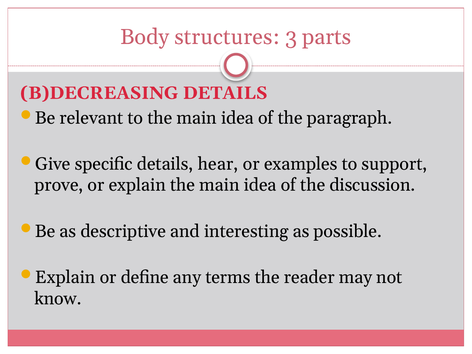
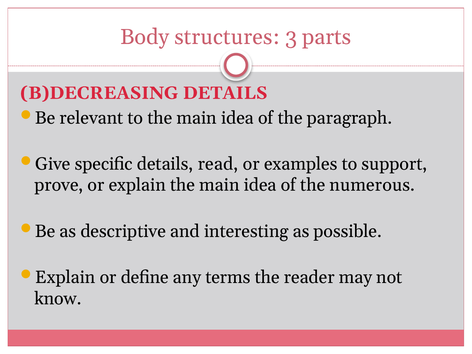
hear: hear -> read
discussion: discussion -> numerous
